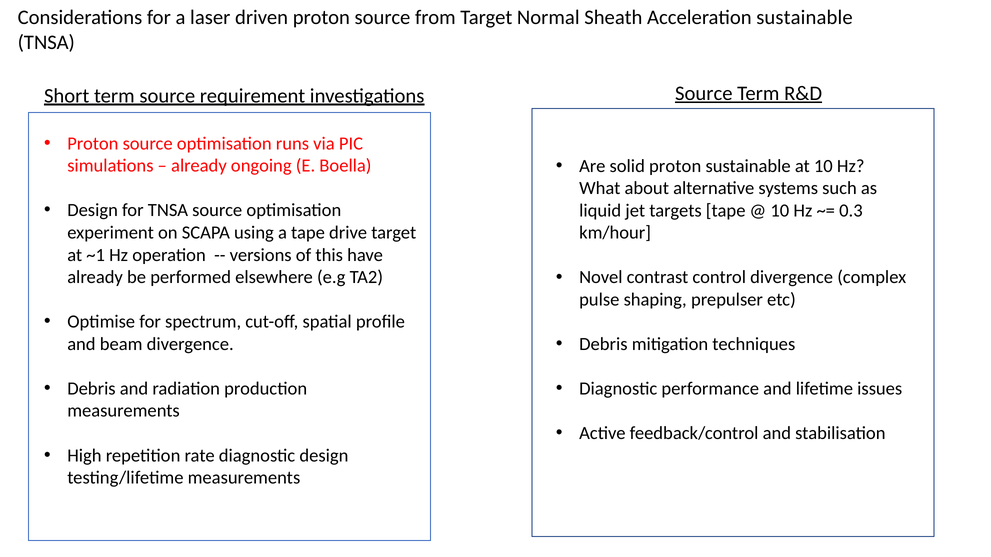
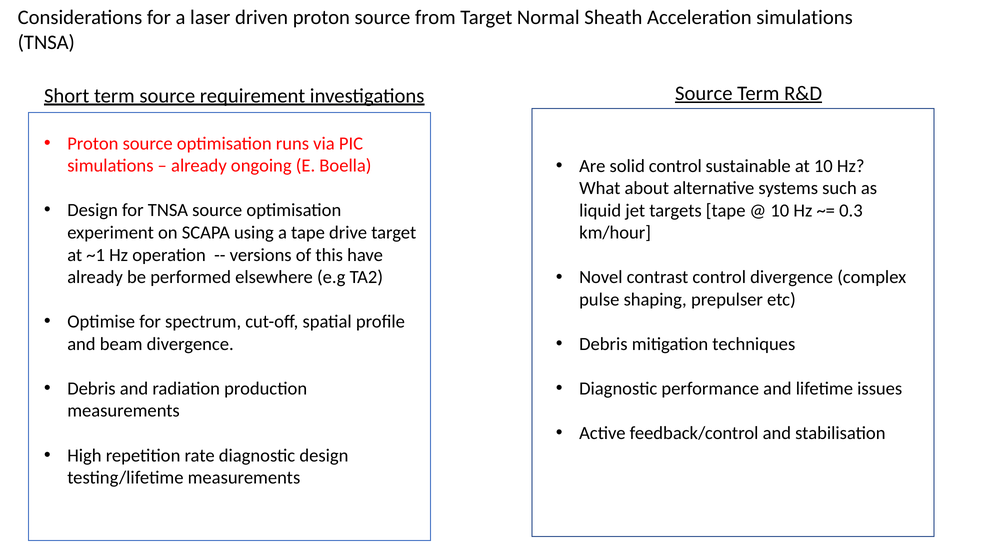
Acceleration sustainable: sustainable -> simulations
solid proton: proton -> control
